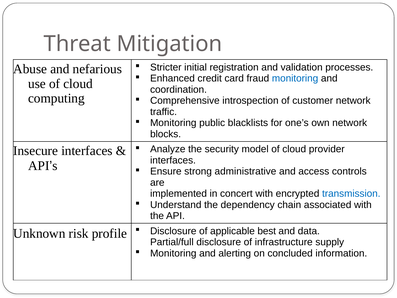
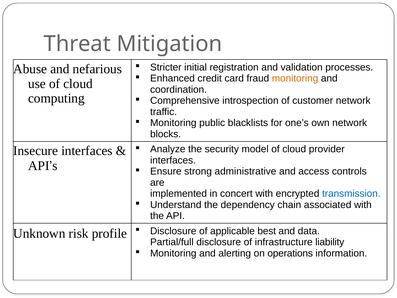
monitoring at (295, 78) colour: blue -> orange
supply: supply -> liability
concluded: concluded -> operations
